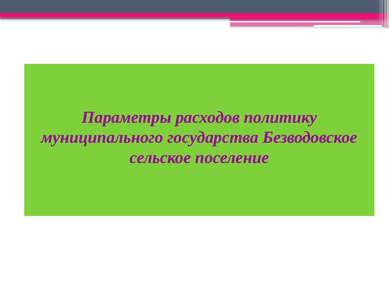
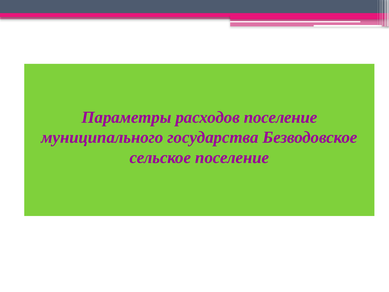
расходов политику: политику -> поселение
